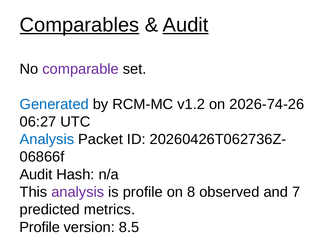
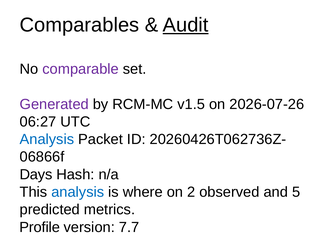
Comparables underline: present -> none
Generated colour: blue -> purple
v1.2: v1.2 -> v1.5
2026-74-26: 2026-74-26 -> 2026-07-26
Audit at (36, 174): Audit -> Days
analysis at (78, 192) colour: purple -> blue
is profile: profile -> where
8: 8 -> 2
7: 7 -> 5
8.5: 8.5 -> 7.7
